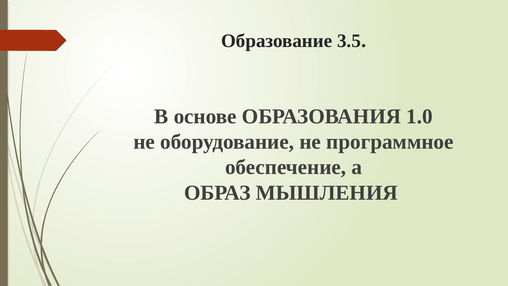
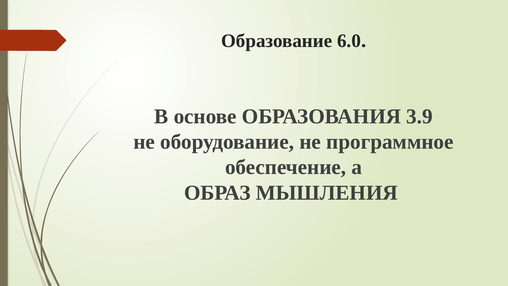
3.5: 3.5 -> 6.0
1.0: 1.0 -> 3.9
